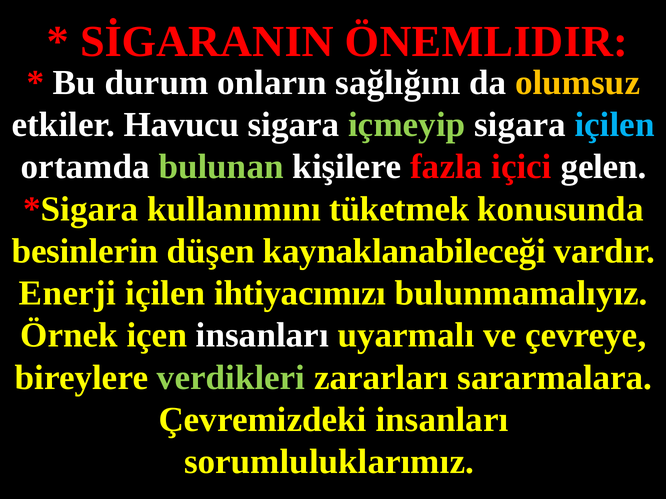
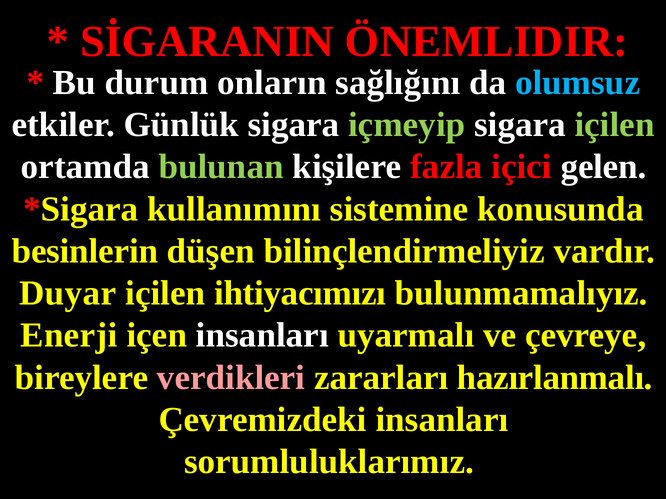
olumsuz colour: yellow -> light blue
Havucu: Havucu -> Günlük
içilen at (615, 125) colour: light blue -> light green
tüketmek: tüketmek -> sistemine
kaynaklanabileceği: kaynaklanabileceği -> bilinçlendirmeliyiz
Enerji: Enerji -> Duyar
Örnek: Örnek -> Enerji
verdikleri colour: light green -> pink
sararmalara: sararmalara -> hazırlanmalı
